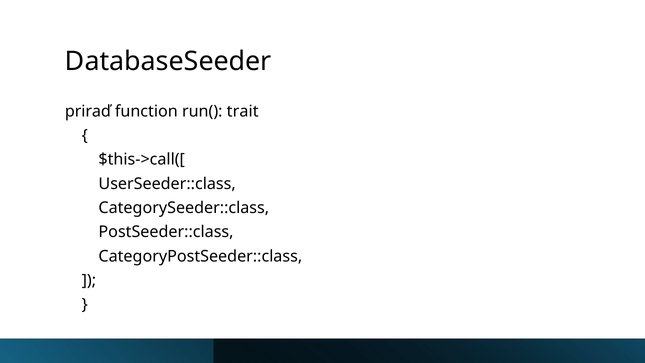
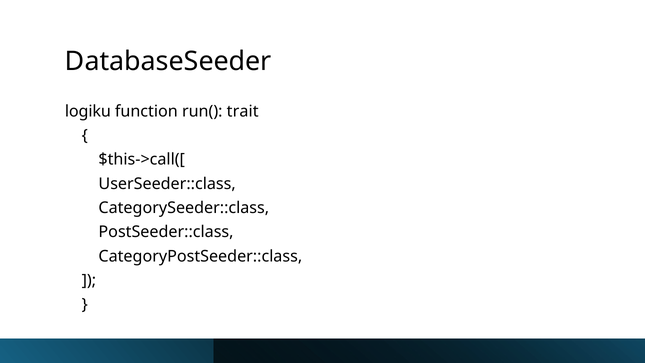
priraď: priraď -> logiku
